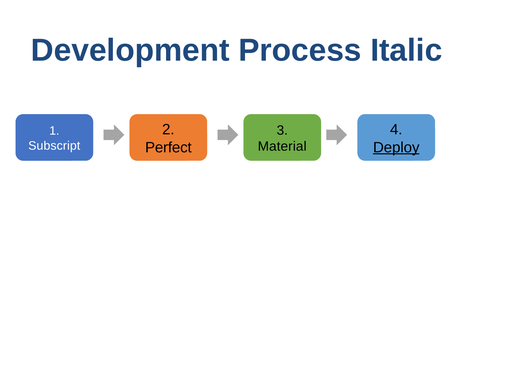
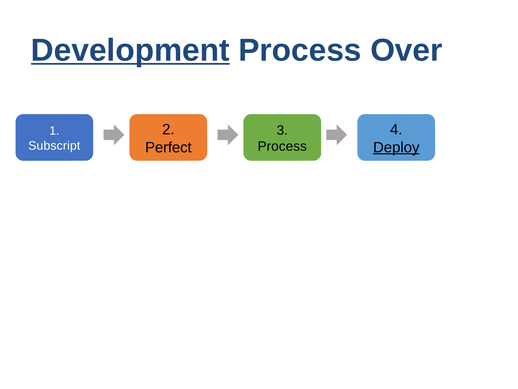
Development underline: none -> present
Italic: Italic -> Over
Material at (282, 146): Material -> Process
